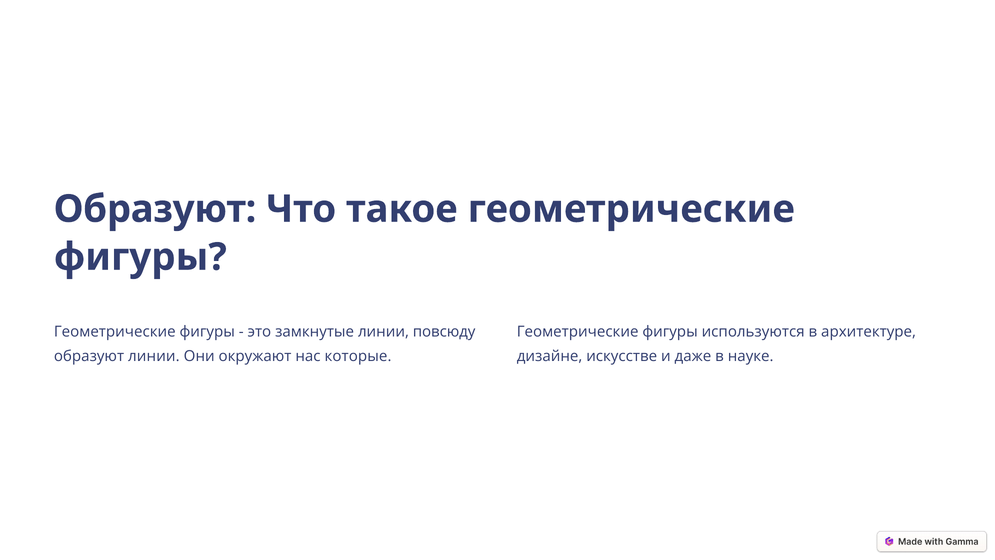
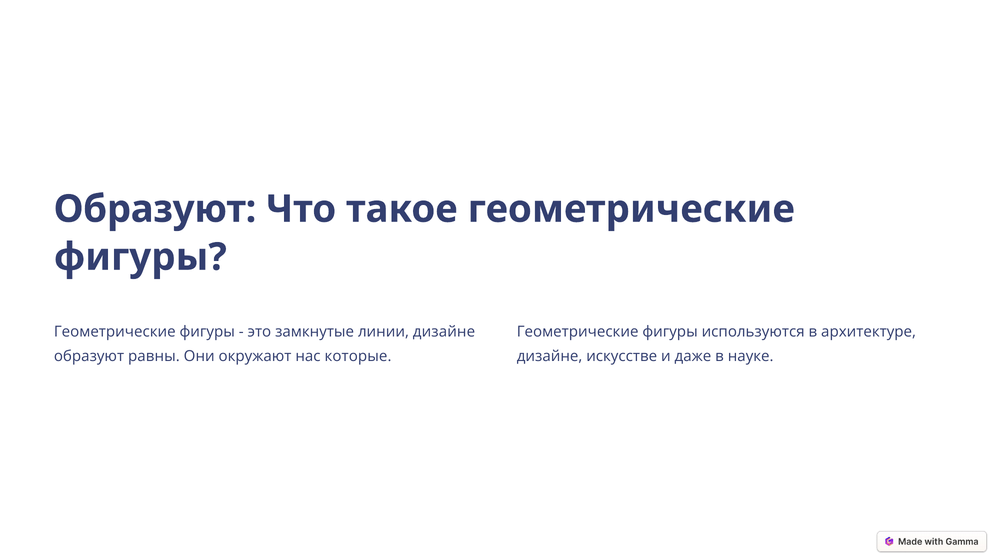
линии повсюду: повсюду -> дизайне
образуют линии: линии -> равны
